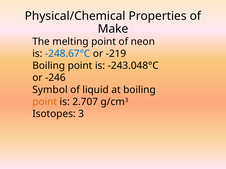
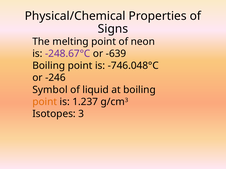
Make: Make -> Signs
-248.67°C colour: blue -> purple
-219: -219 -> -639
-243.048°C: -243.048°C -> -746.048°C
2.707: 2.707 -> 1.237
